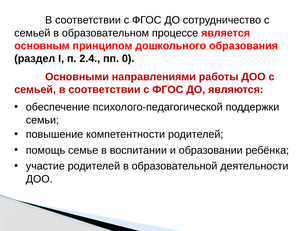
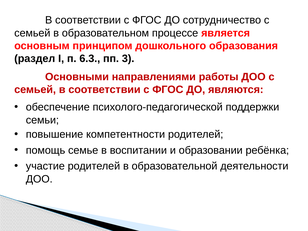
2.4: 2.4 -> 6.3
0: 0 -> 3
